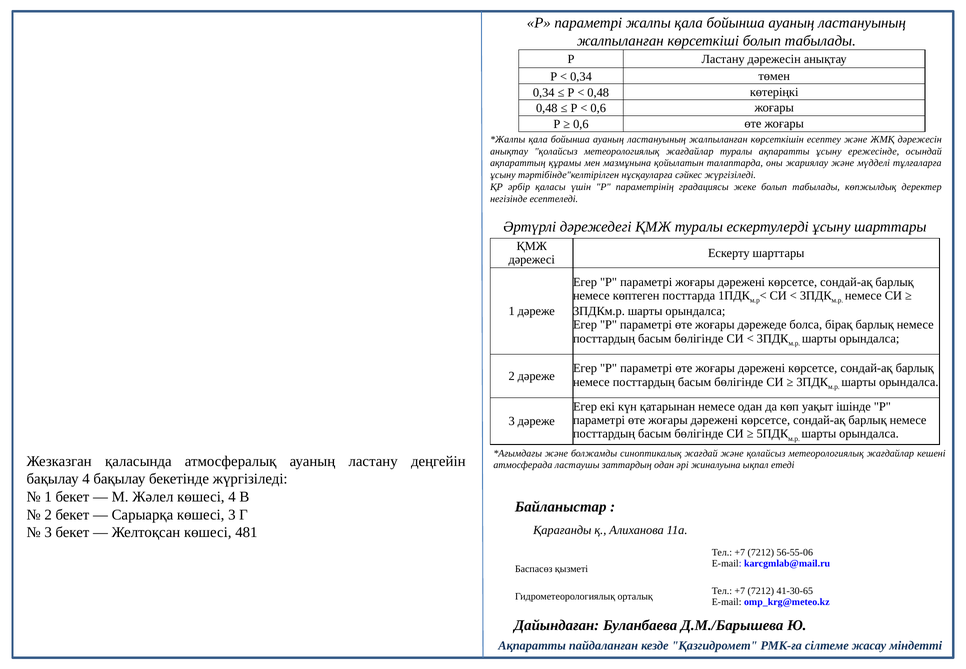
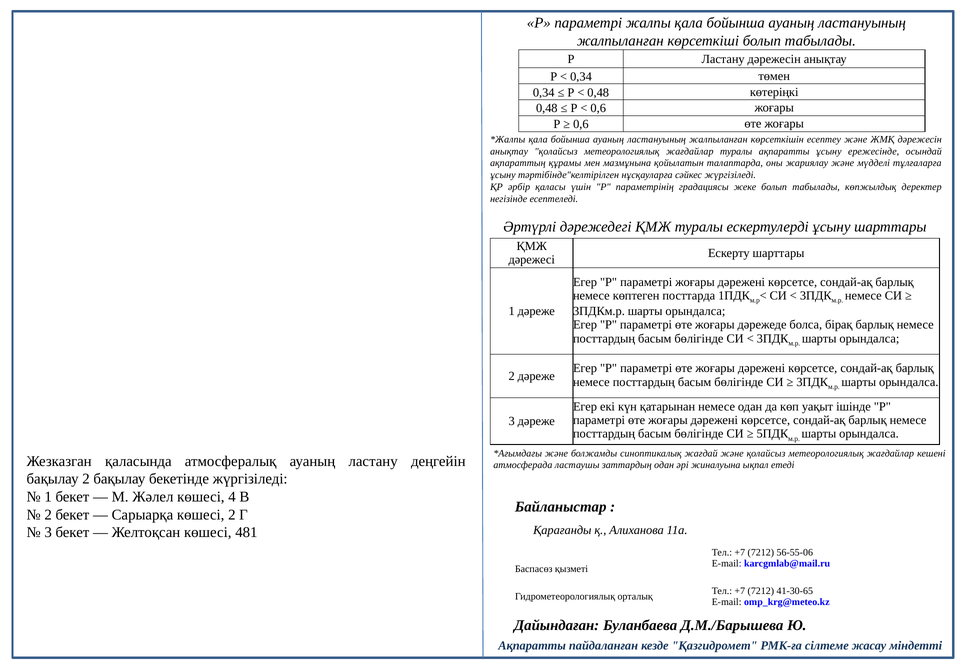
бақылау 4: 4 -> 2
көшесі 3: 3 -> 2
